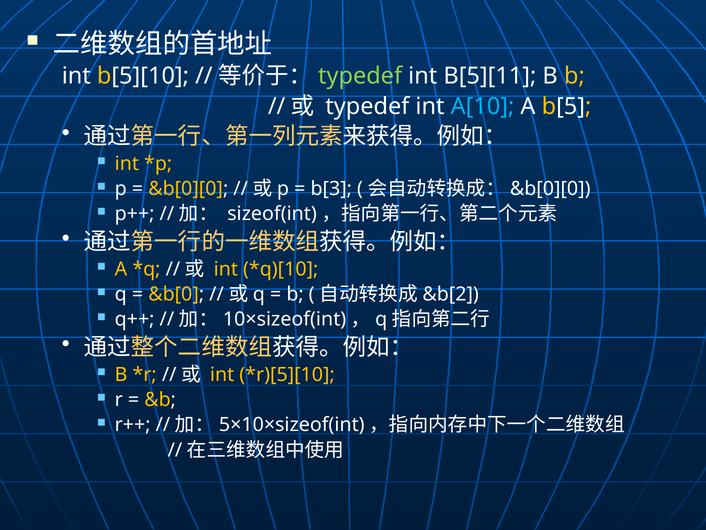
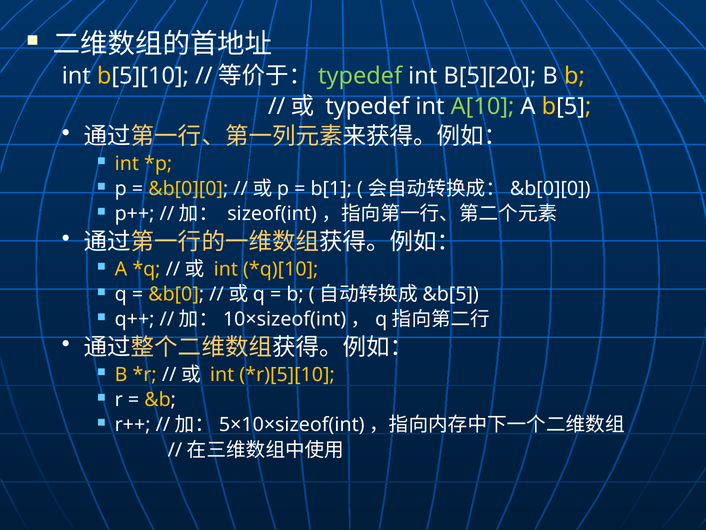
B[5][11: B[5][11 -> B[5][20
A[10 colour: light blue -> light green
b[3: b[3 -> b[1
&b[2: &b[2 -> &b[5
